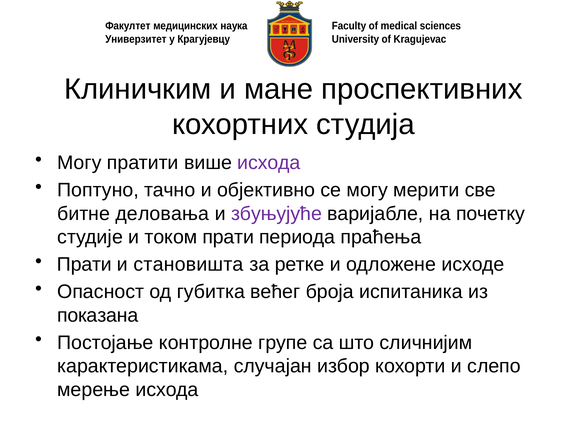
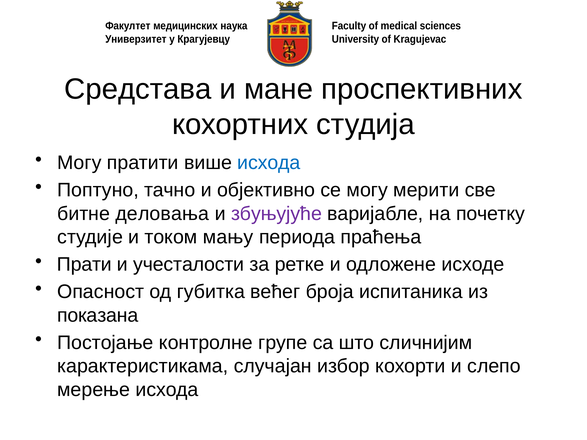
Клиничким: Клиничким -> Средстава
исхода at (269, 163) colour: purple -> blue
током прати: прати -> мању
становишта: становишта -> учесталости
